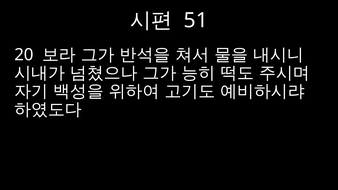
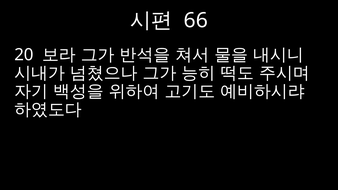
51: 51 -> 66
